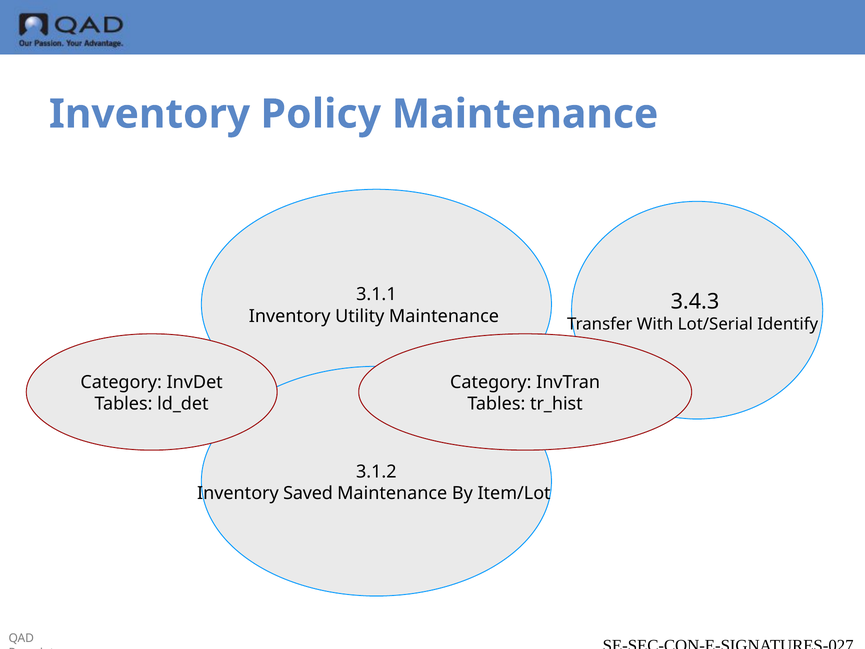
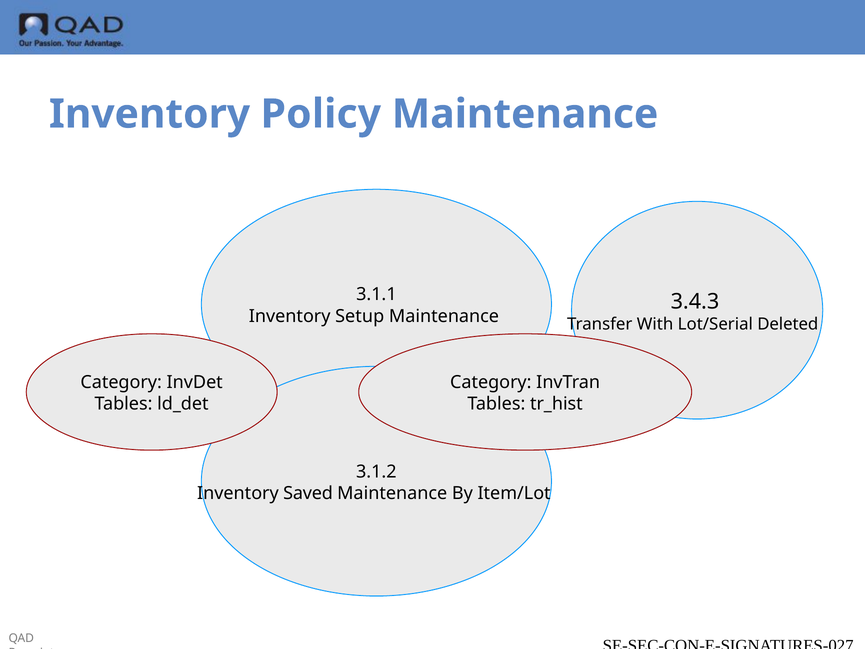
Utility: Utility -> Setup
Identify: Identify -> Deleted
